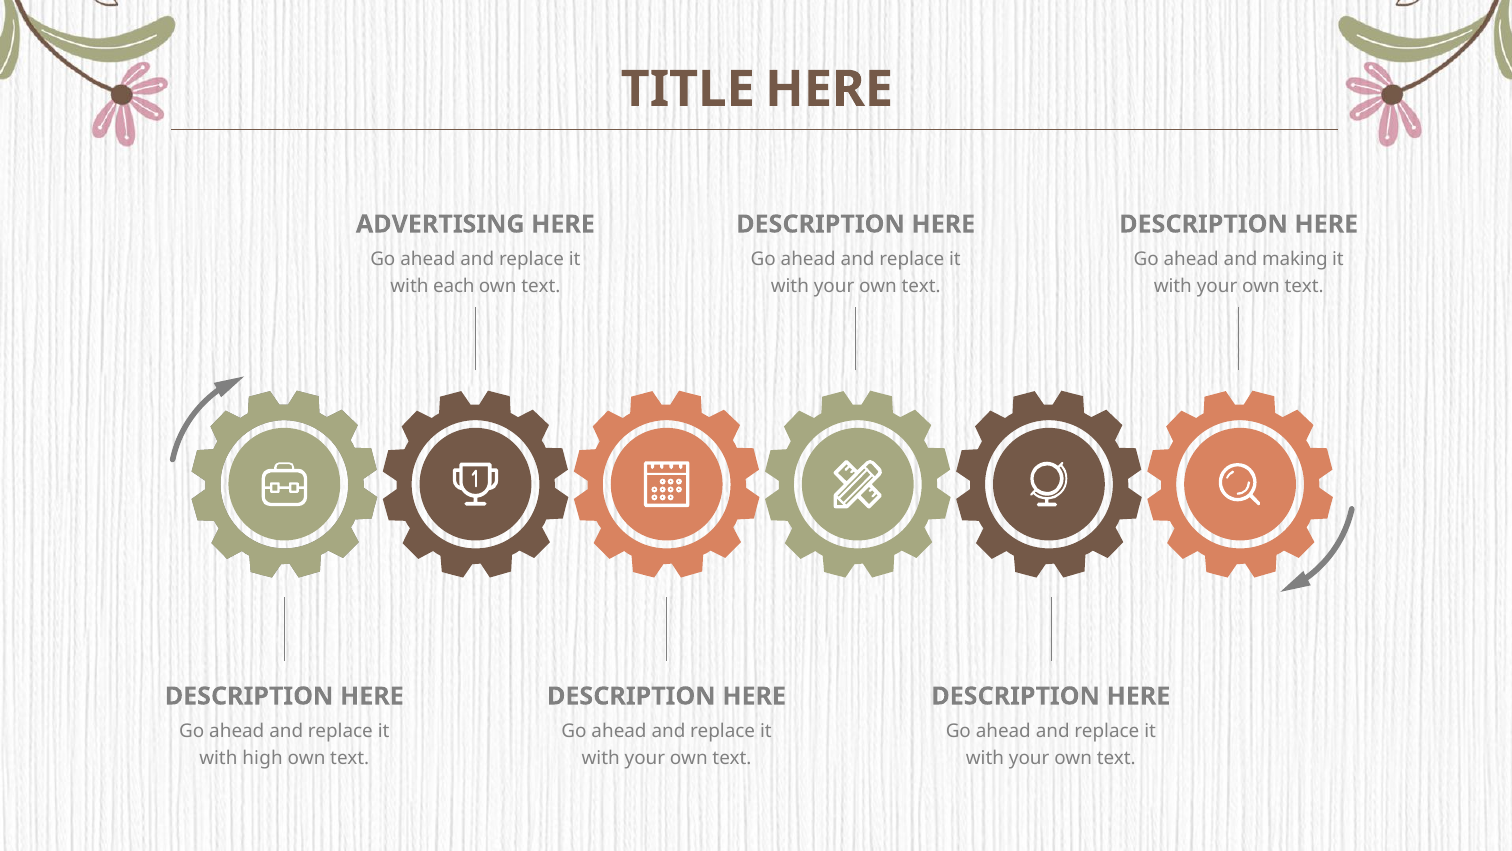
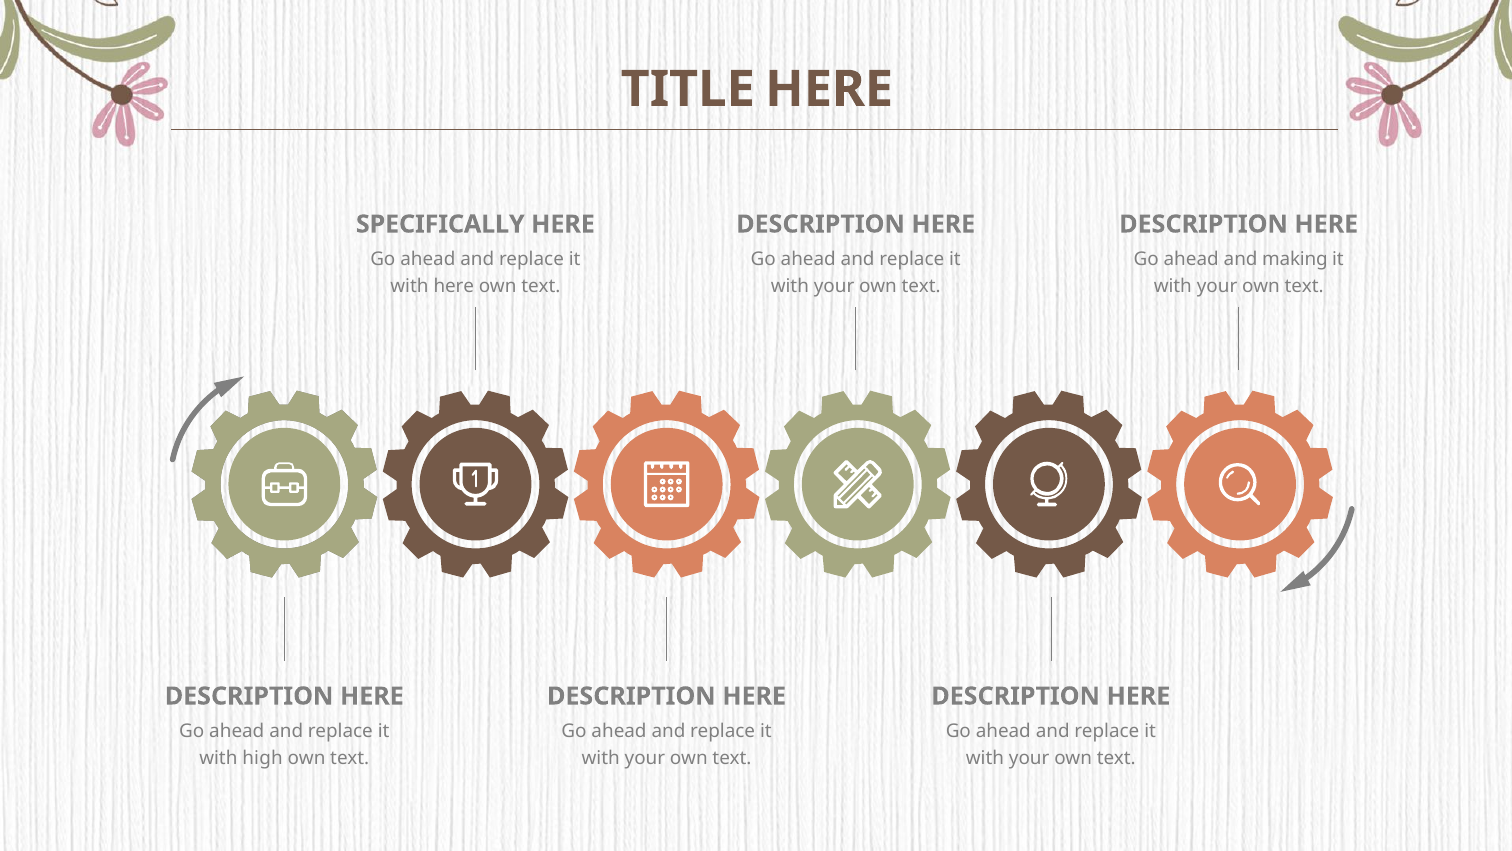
ADVERTISING: ADVERTISING -> SPECIFICALLY
with each: each -> here
